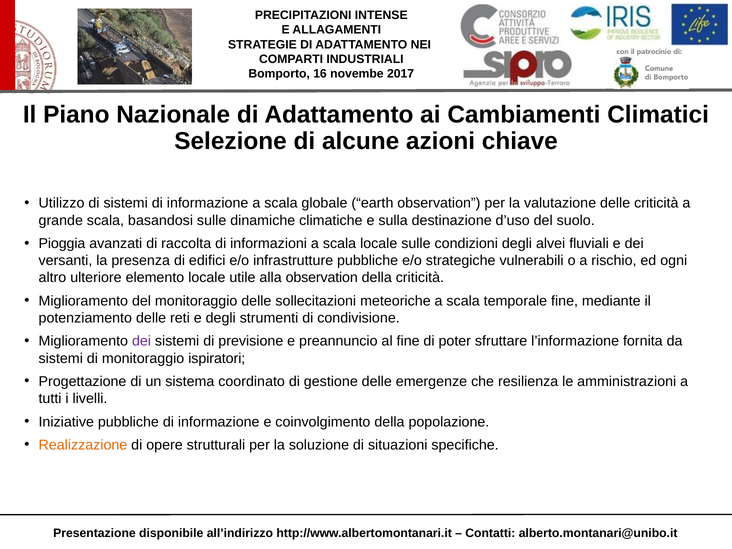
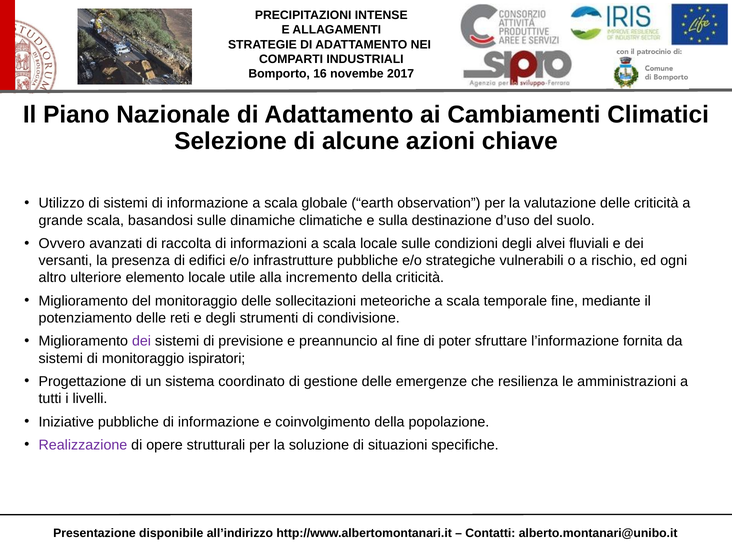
Pioggia: Pioggia -> Ovvero
alla observation: observation -> incremento
Realizzazione colour: orange -> purple
